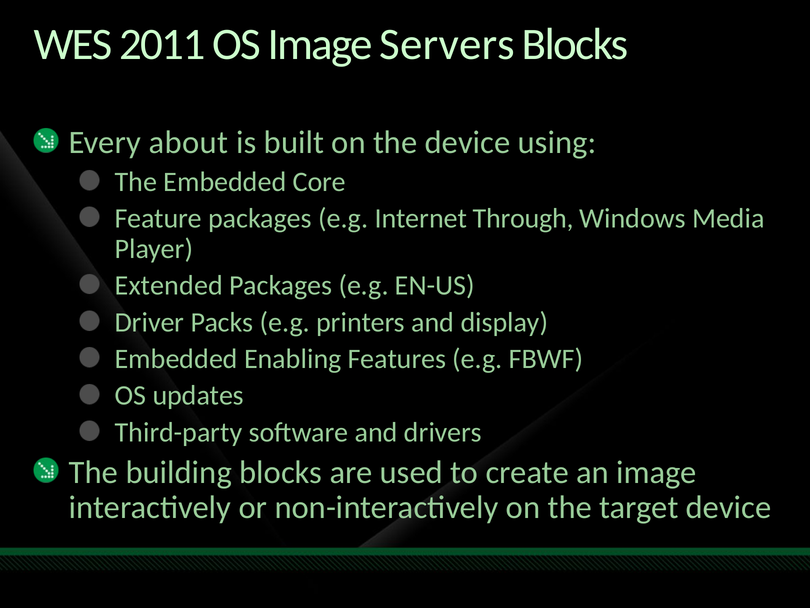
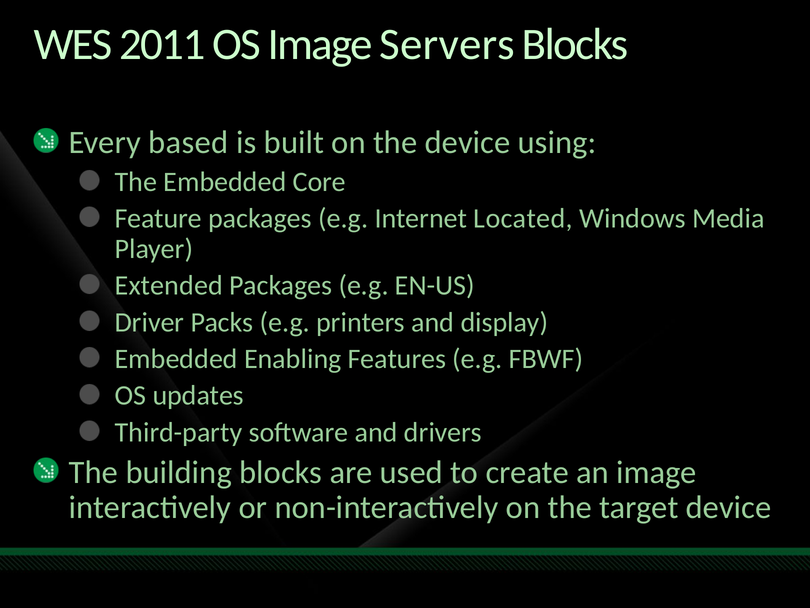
about: about -> based
Through: Through -> Located
